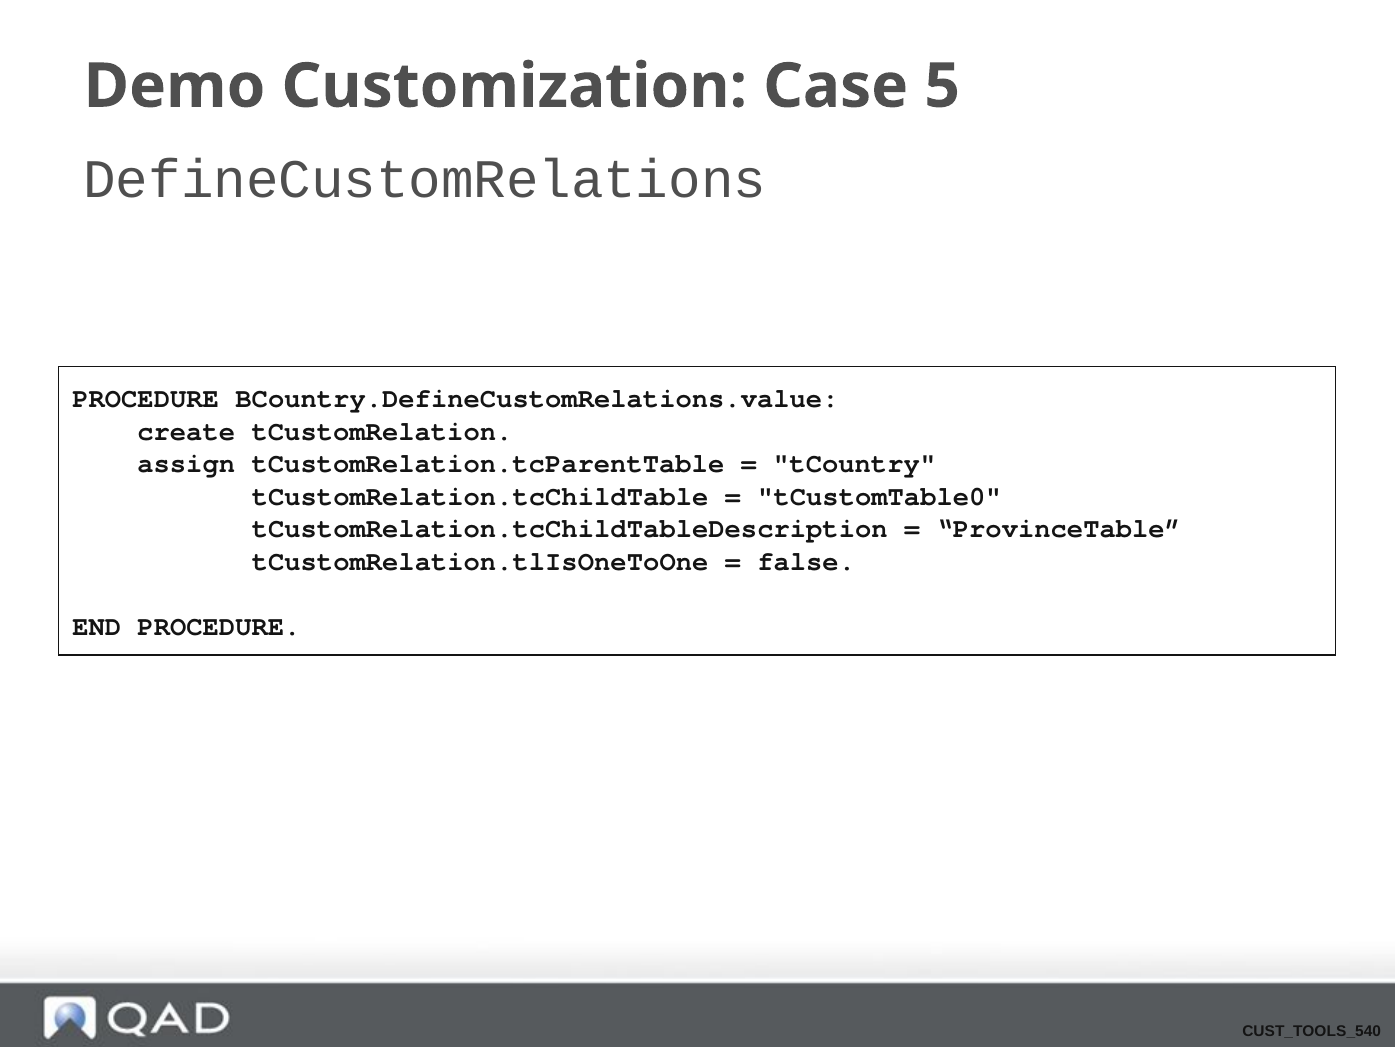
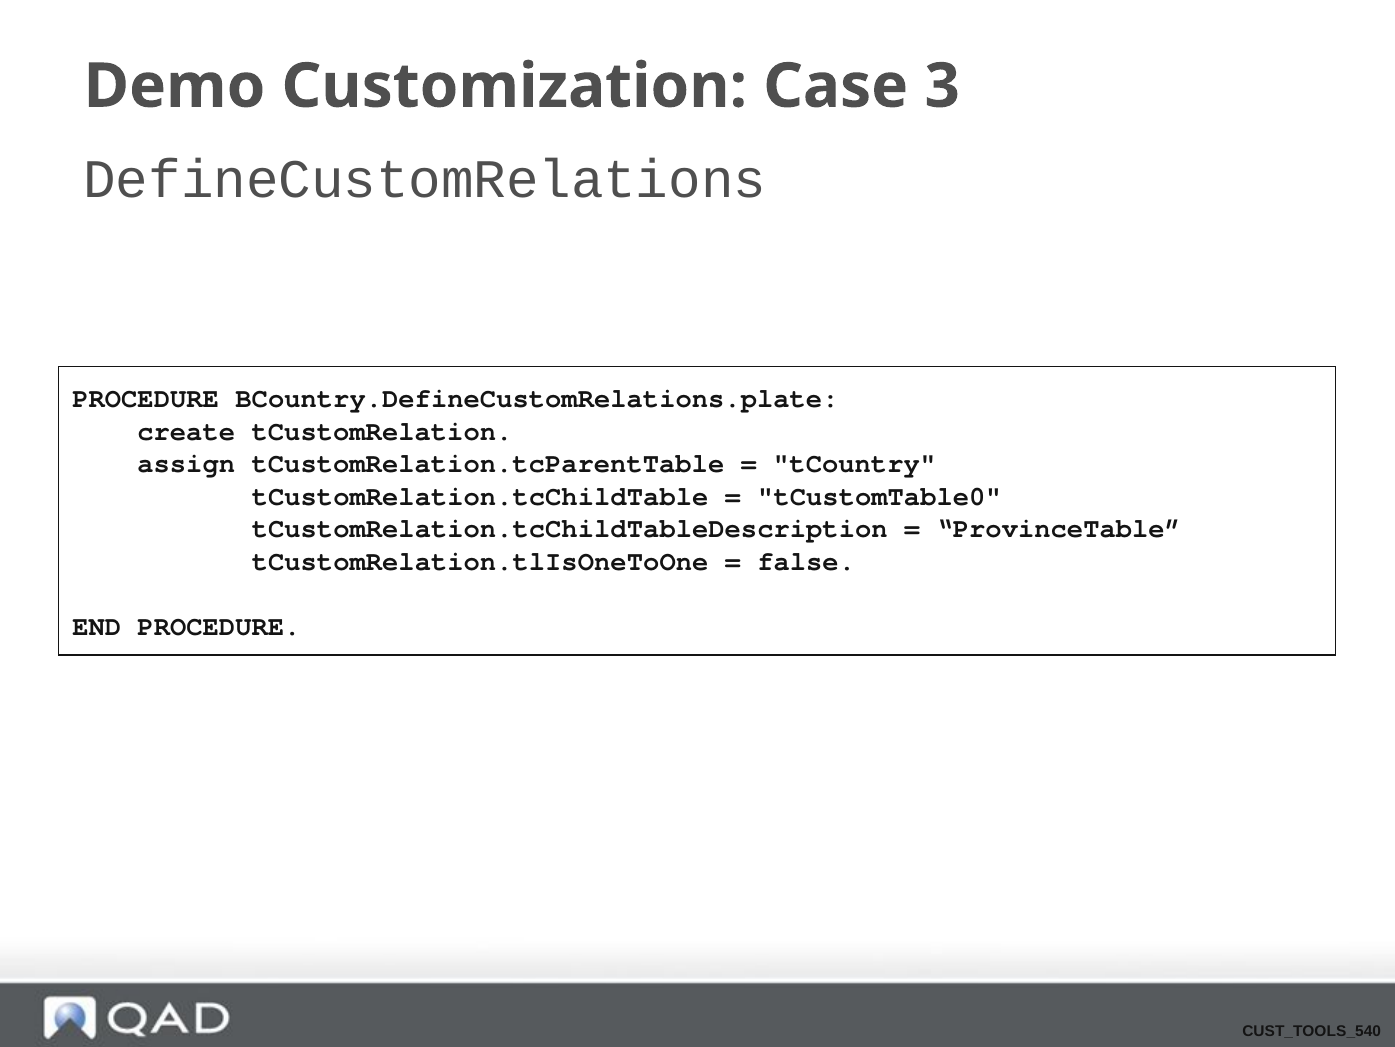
5: 5 -> 3
BCountry.DefineCustomRelations.value: BCountry.DefineCustomRelations.value -> BCountry.DefineCustomRelations.plate
